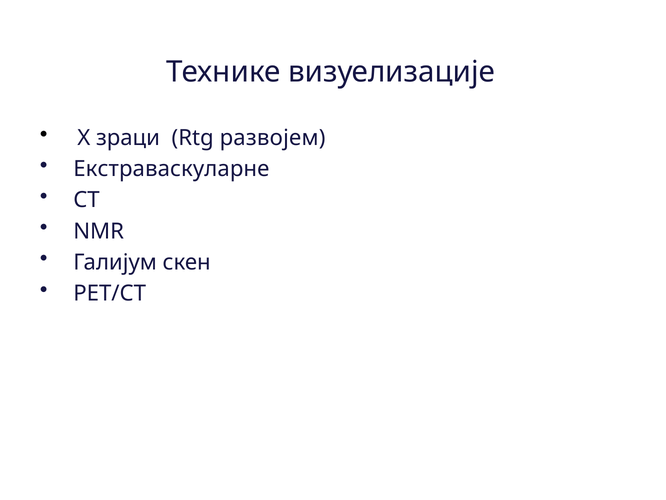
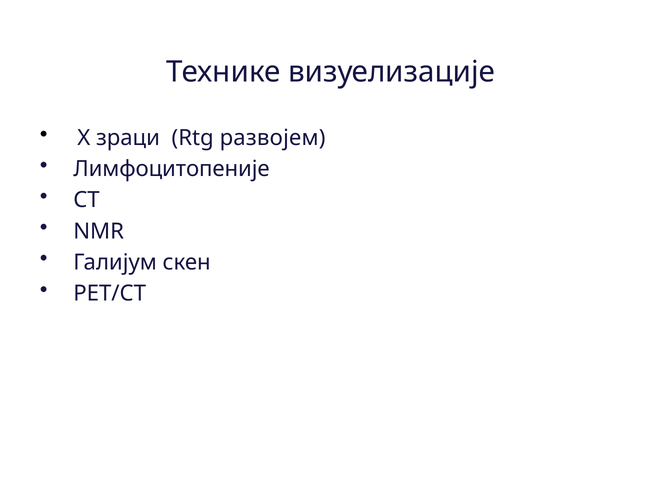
Екстраваскуларне: Екстраваскуларне -> Лимфоцитопеније
